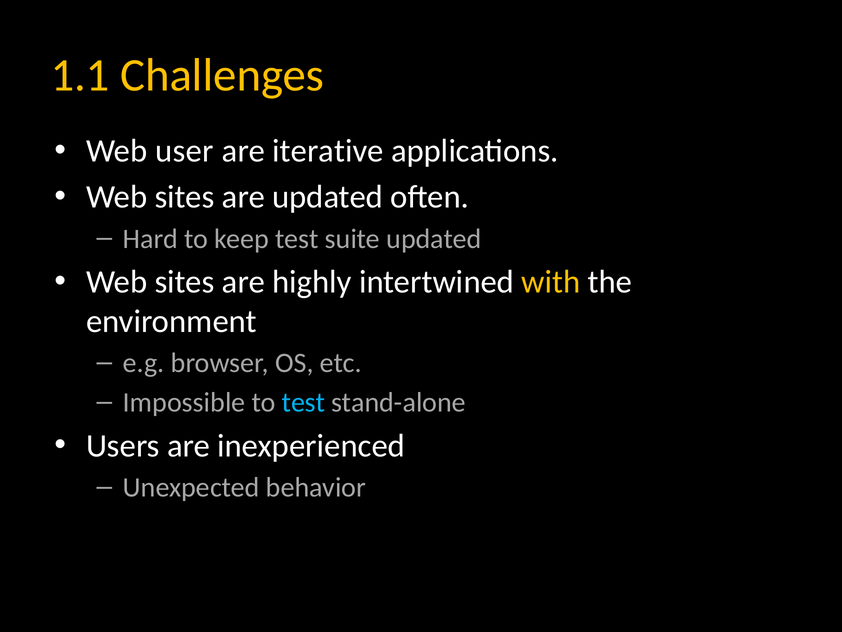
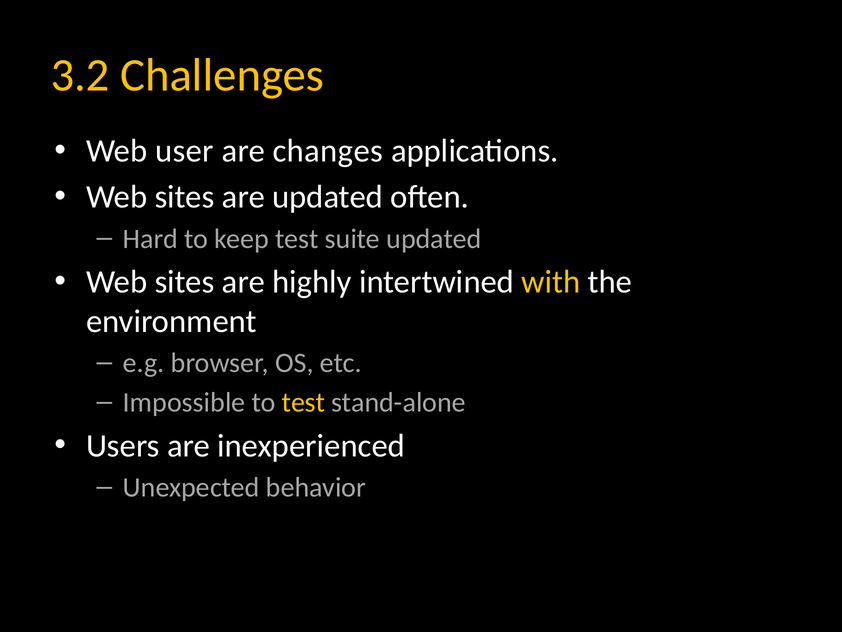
1.1: 1.1 -> 3.2
iterative: iterative -> changes
test at (304, 402) colour: light blue -> yellow
